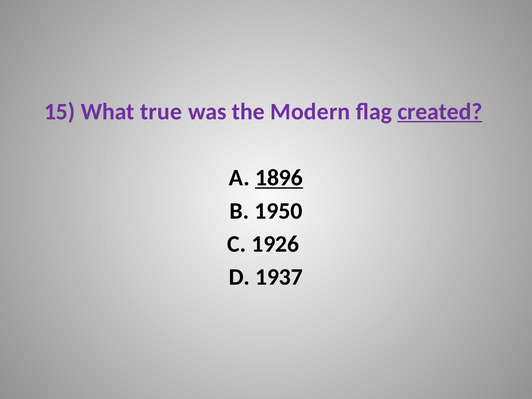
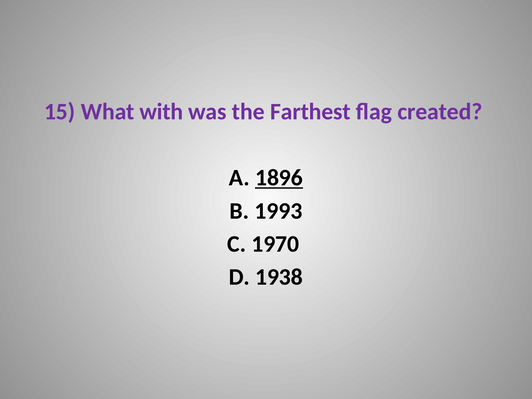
true: true -> with
Modern: Modern -> Farthest
created underline: present -> none
1950: 1950 -> 1993
1926: 1926 -> 1970
1937: 1937 -> 1938
